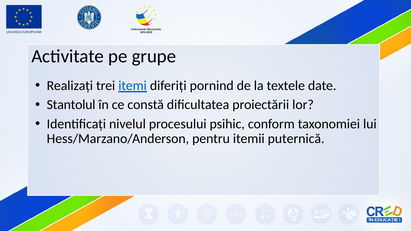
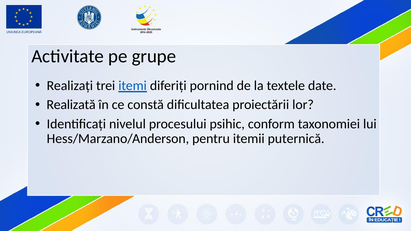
Stantolul: Stantolul -> Realizată
